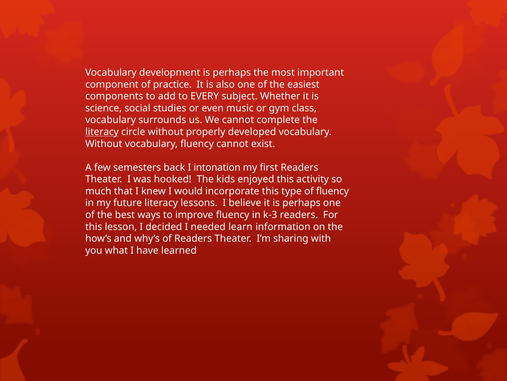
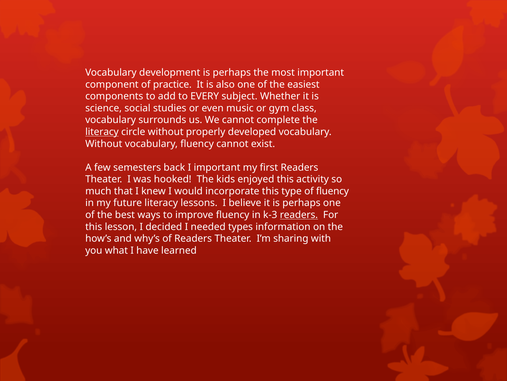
I intonation: intonation -> important
readers at (299, 214) underline: none -> present
learn: learn -> types
